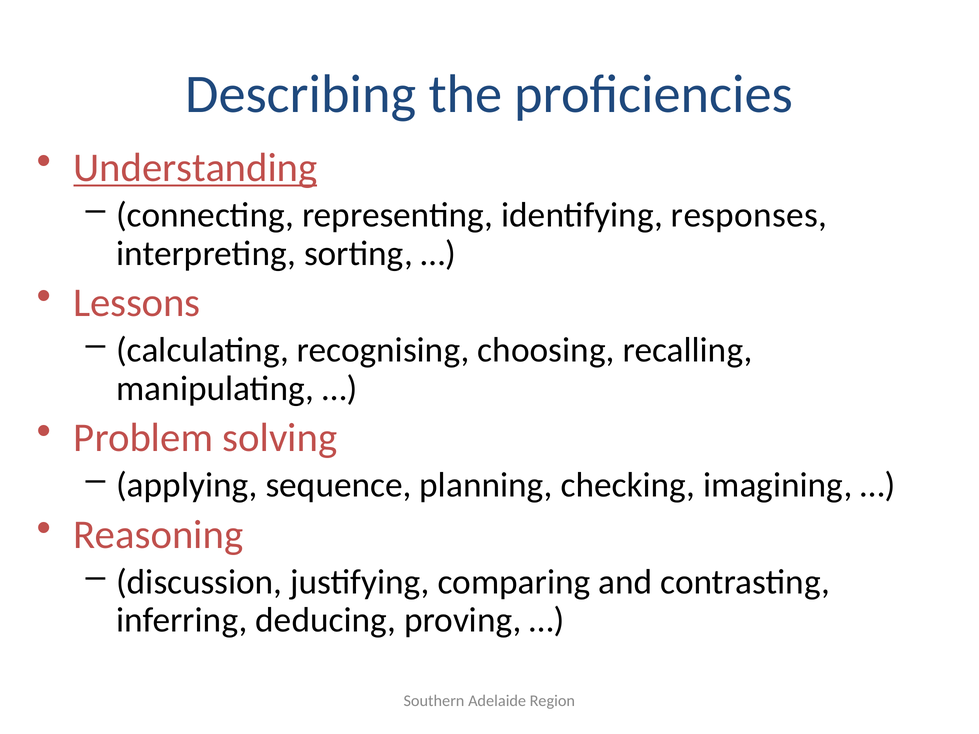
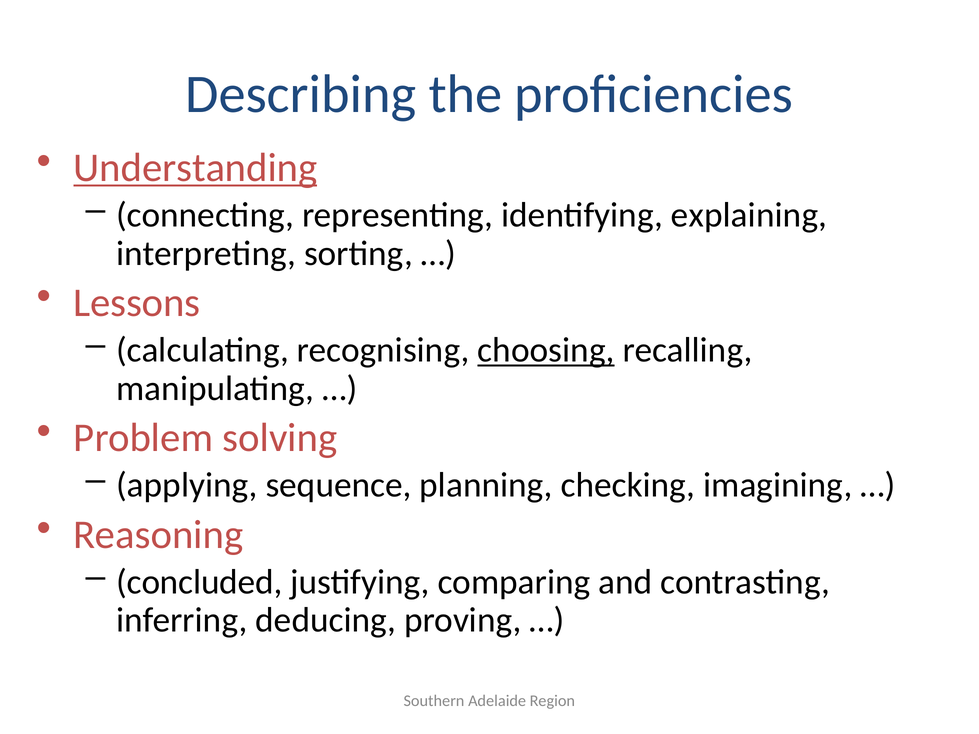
responses: responses -> explaining
choosing underline: none -> present
discussion: discussion -> concluded
